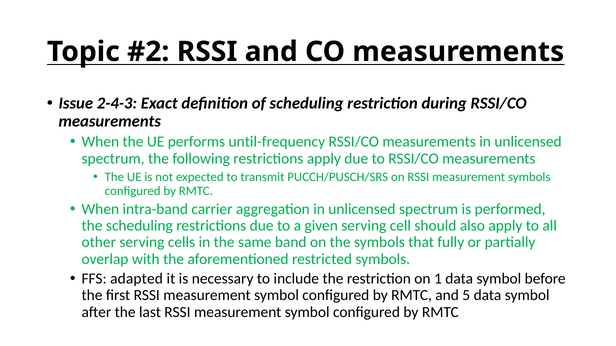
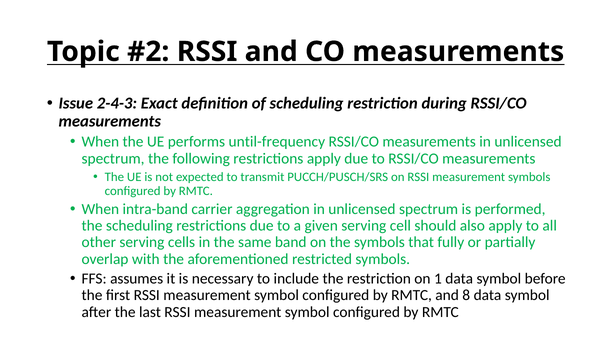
adapted: adapted -> assumes
5: 5 -> 8
